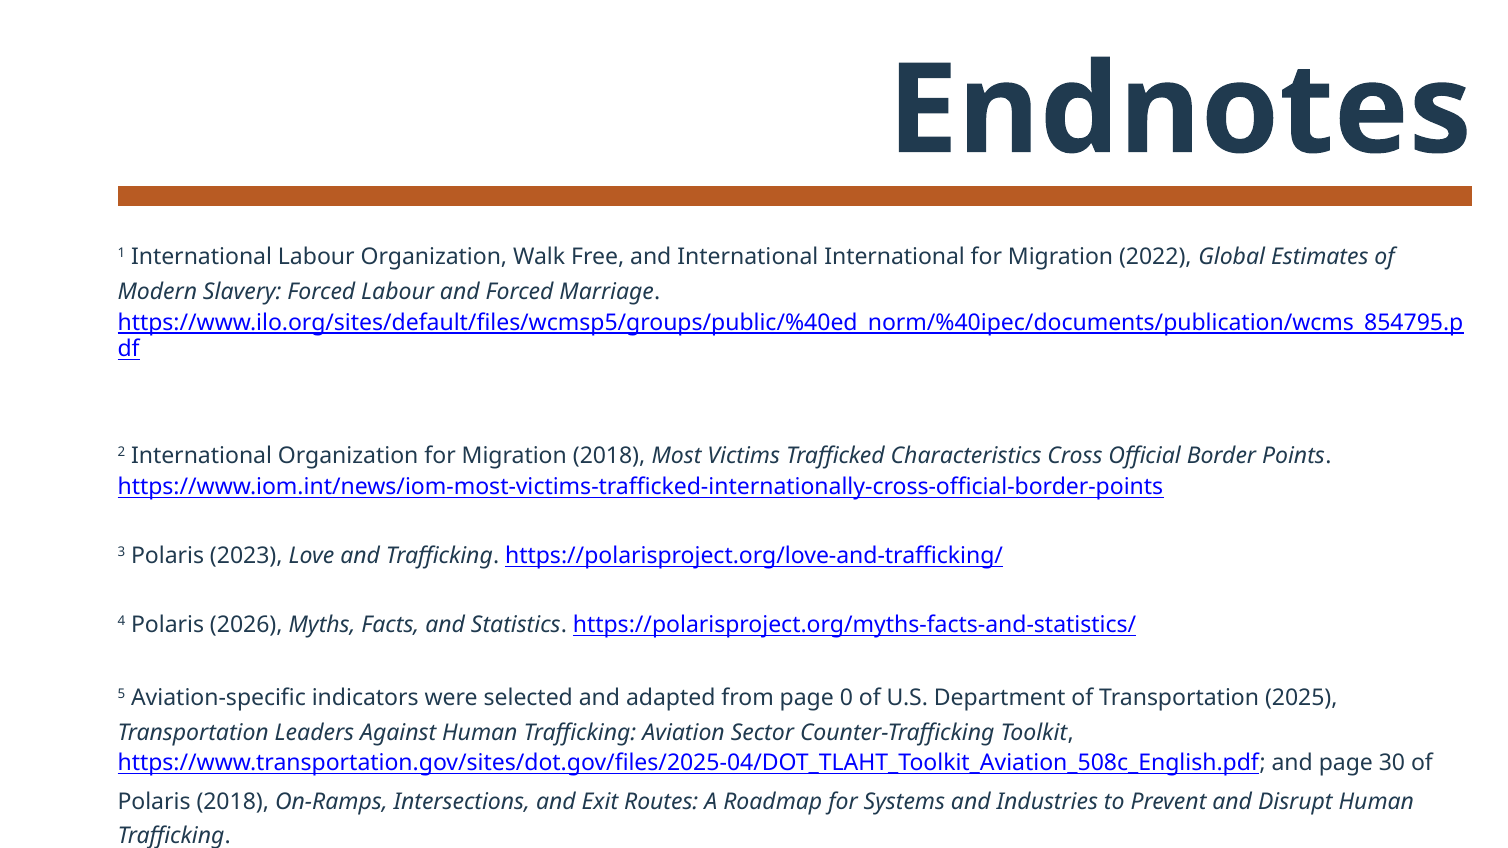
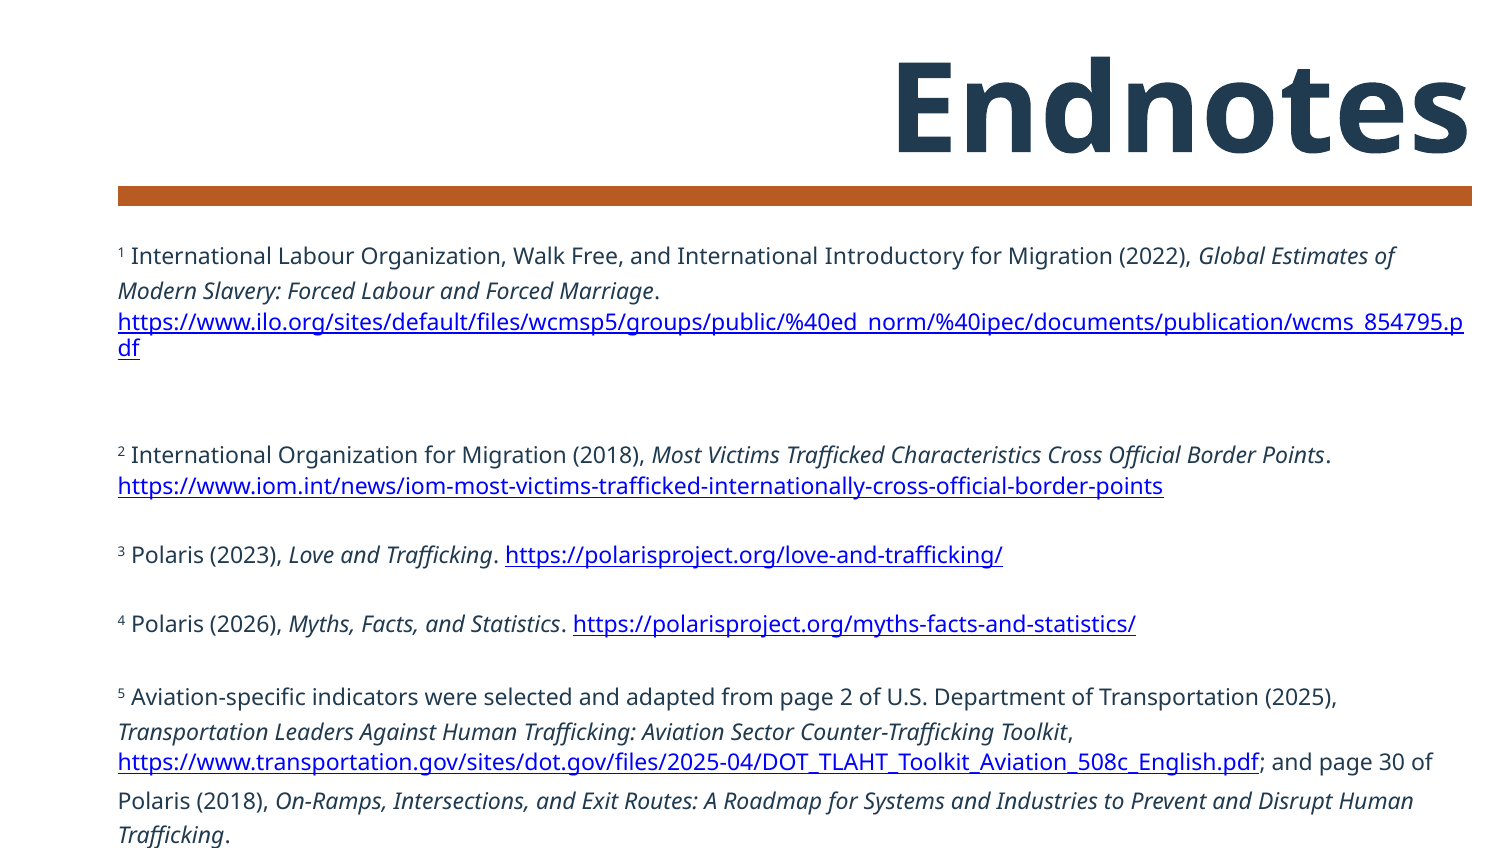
International International: International -> Introductory
page 0: 0 -> 2
